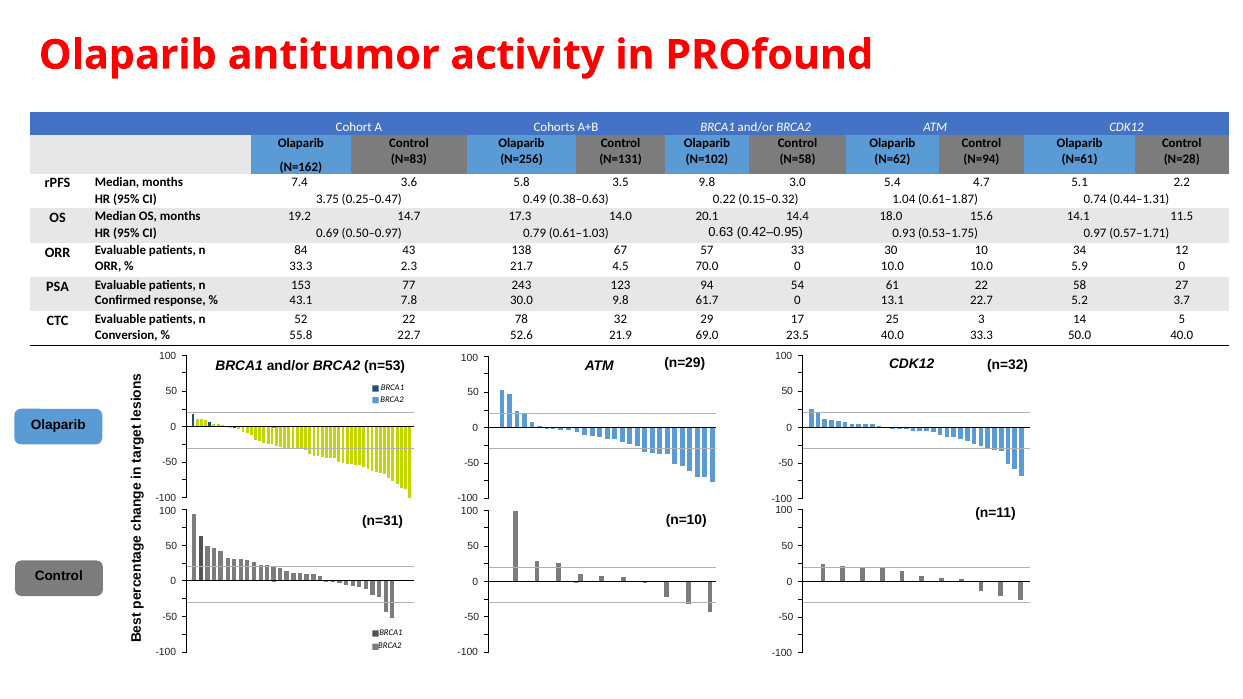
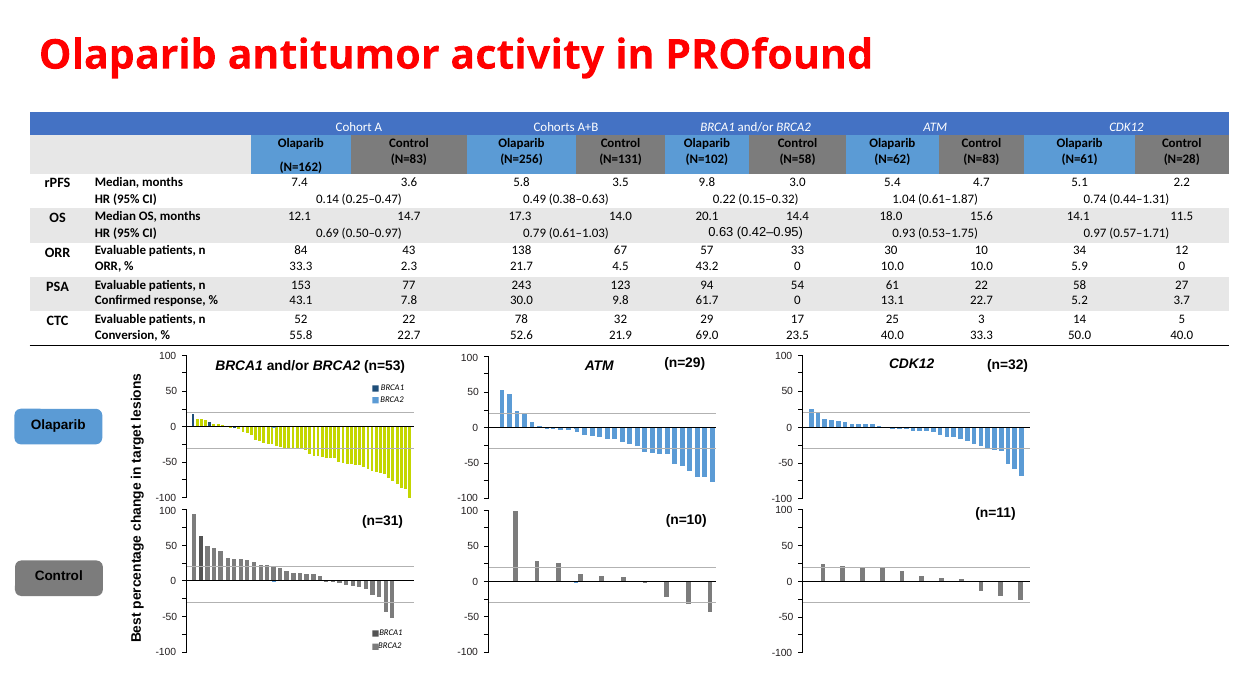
N=94 at (981, 159): N=94 -> N=83
3.75: 3.75 -> 0.14
19.2: 19.2 -> 12.1
70.0: 70.0 -> 43.2
